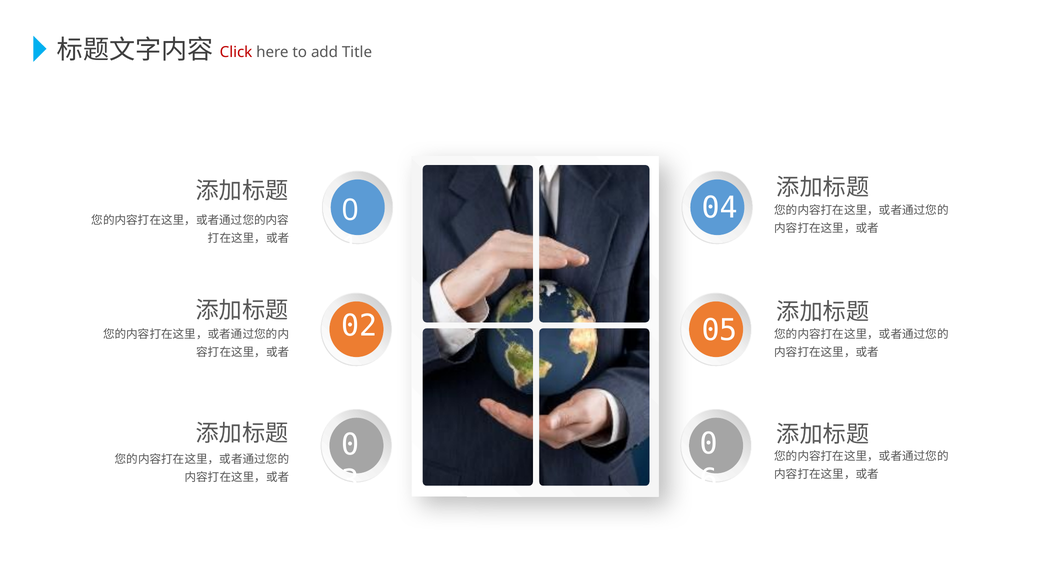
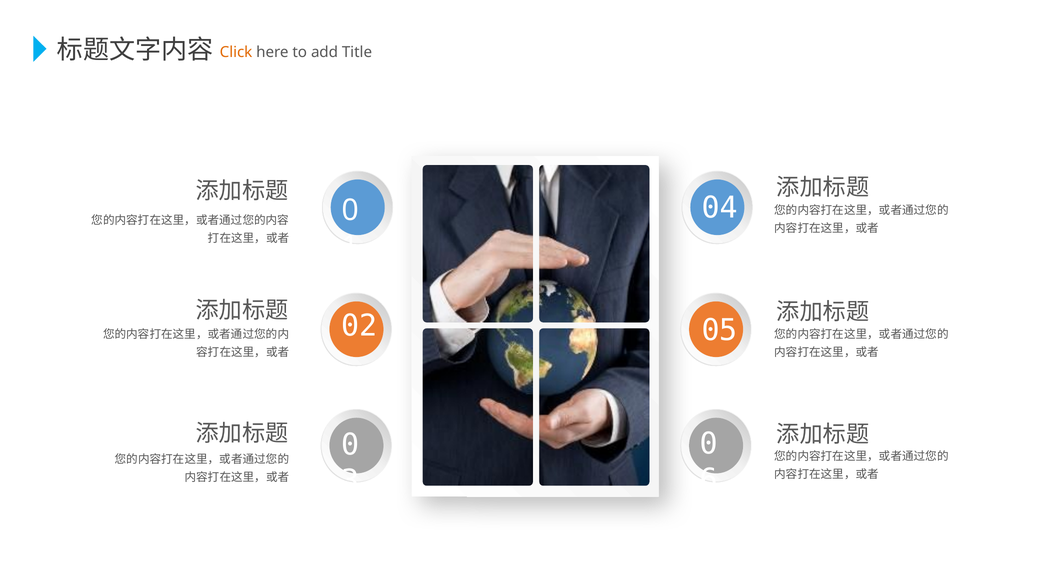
Click colour: red -> orange
